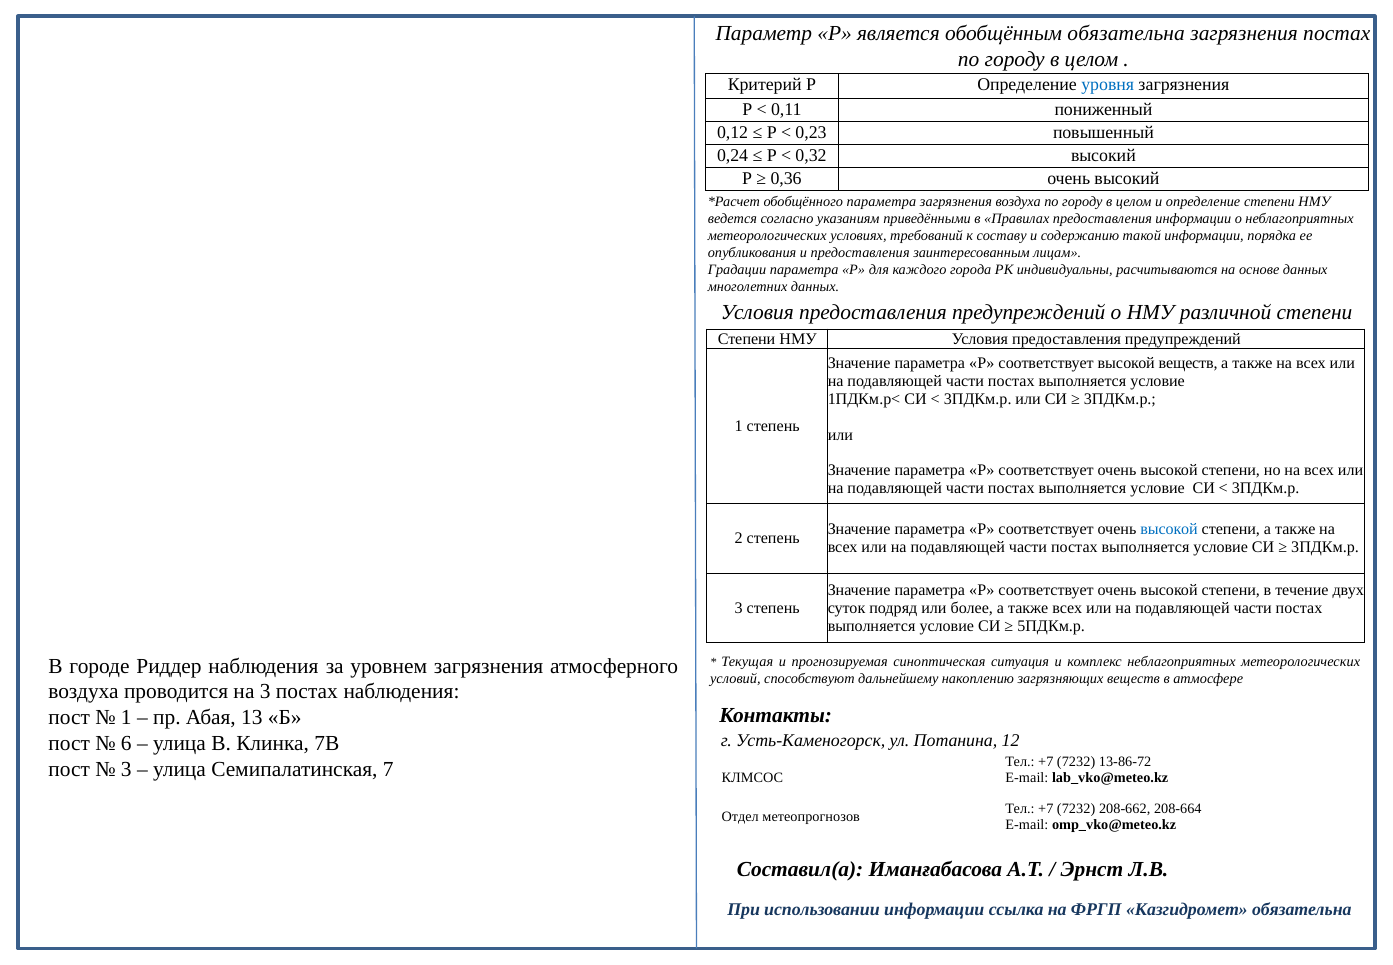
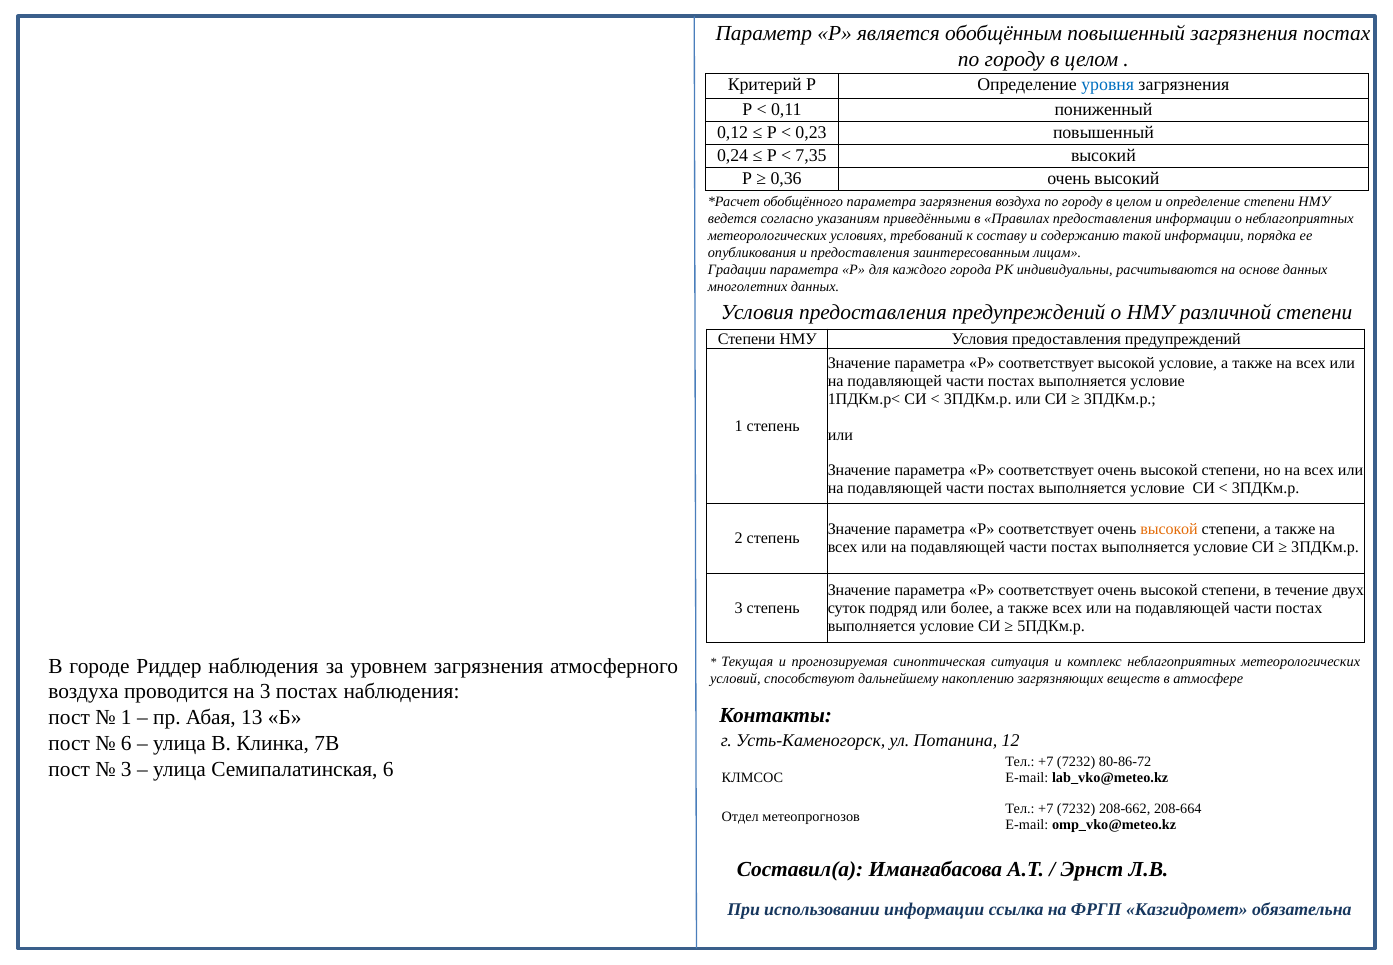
обобщённым обязательна: обязательна -> повышенный
0,32: 0,32 -> 7,35
высокой веществ: веществ -> условие
высокой at (1169, 529) colour: blue -> orange
13-86-72: 13-86-72 -> 80-86-72
Семипалатинская 7: 7 -> 6
